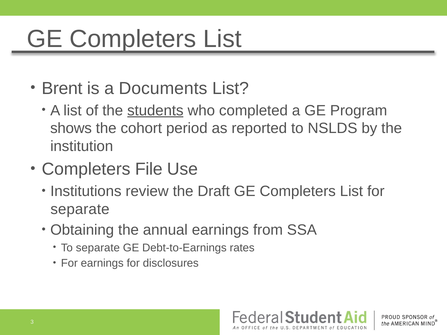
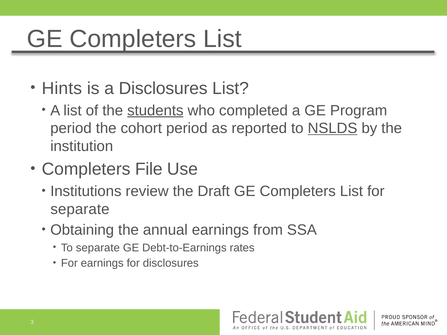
Brent: Brent -> Hints
a Documents: Documents -> Disclosures
shows at (71, 128): shows -> period
NSLDS underline: none -> present
